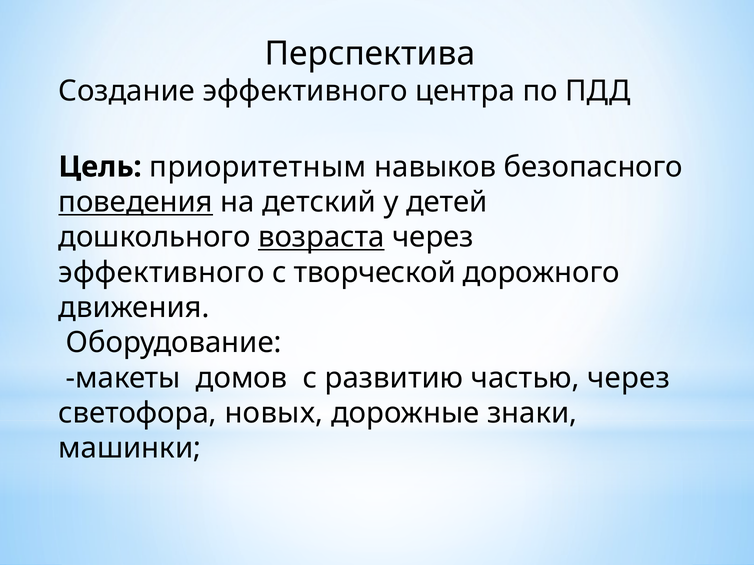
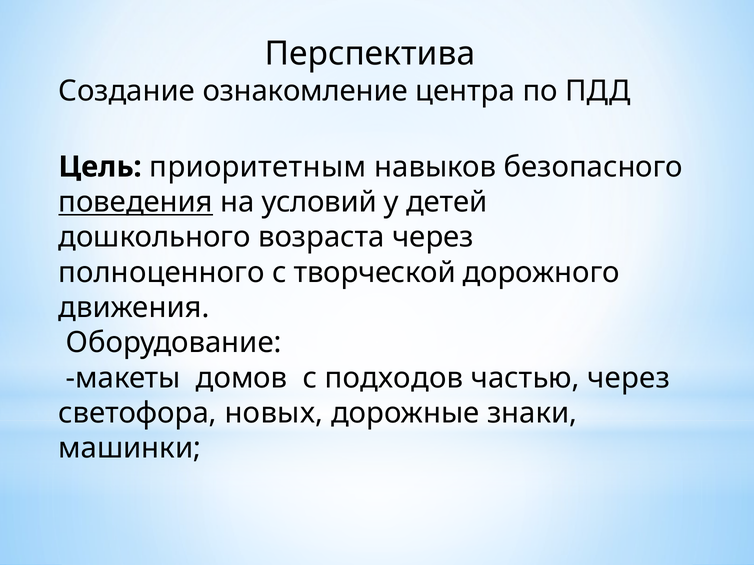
Создание эффективного: эффективного -> ознакомление
детский: детский -> условий
возраста underline: present -> none
эффективного at (161, 273): эффективного -> полноценного
развитию: развитию -> подходов
